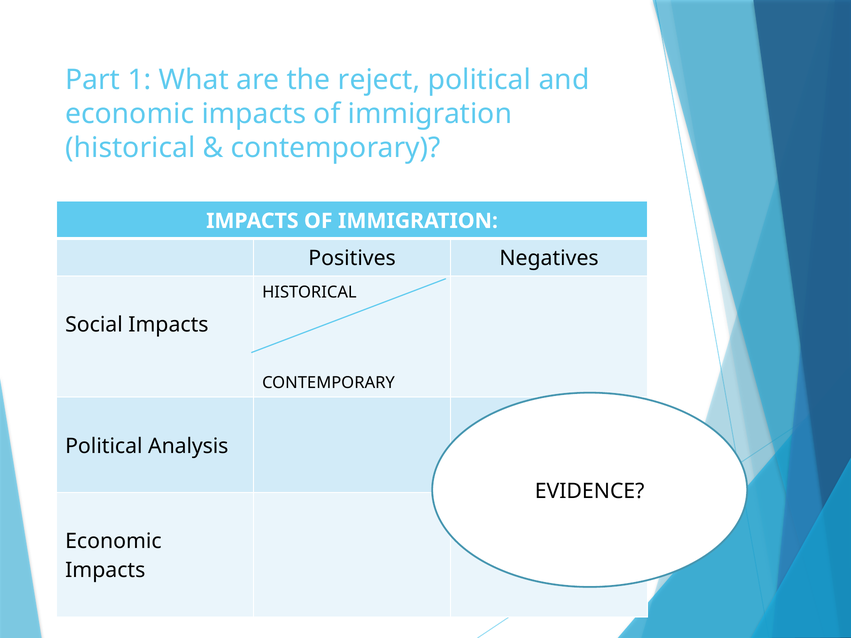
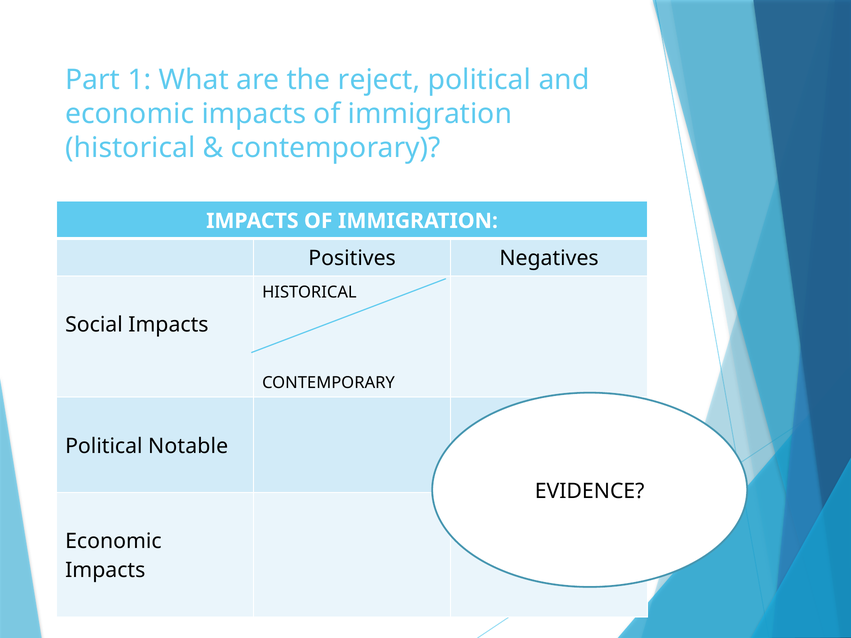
Analysis: Analysis -> Notable
